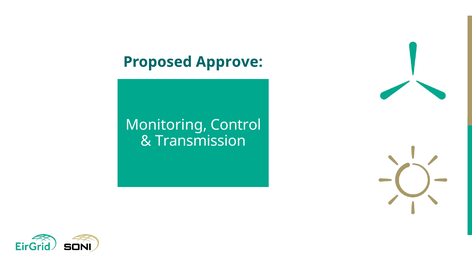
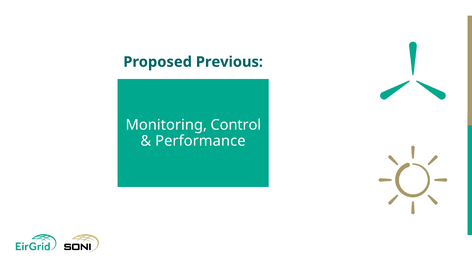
Approve: Approve -> Previous
Transmission: Transmission -> Performance
